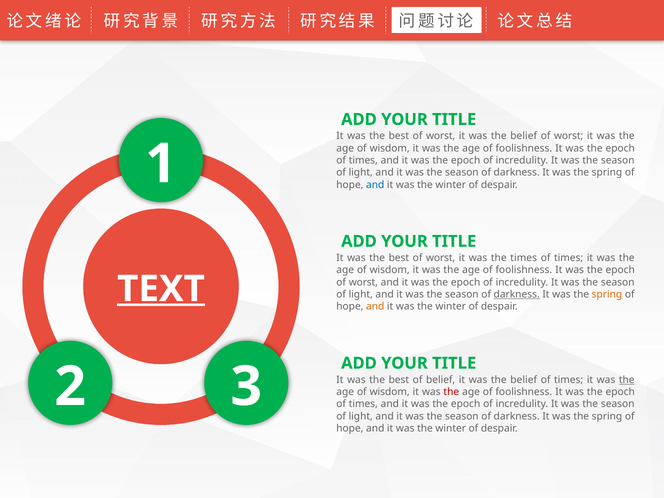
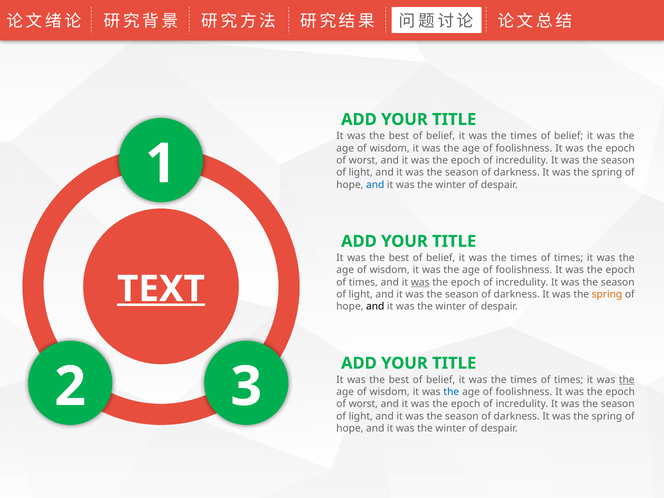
worst at (441, 136): worst -> belief
belief at (524, 136): belief -> times
worst at (569, 136): worst -> belief
times at (363, 160): times -> worst
worst at (441, 258): worst -> belief
worst at (363, 282): worst -> times
was at (420, 282) underline: none -> present
darkness at (517, 294) underline: present -> none
and at (375, 307) colour: orange -> black
belief at (524, 380): belief -> times
the at (451, 392) colour: red -> blue
times at (363, 404): times -> worst
